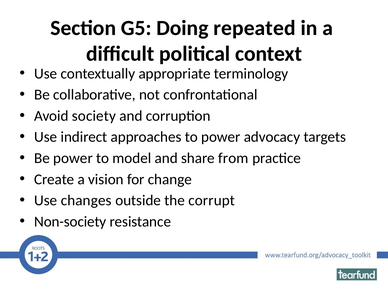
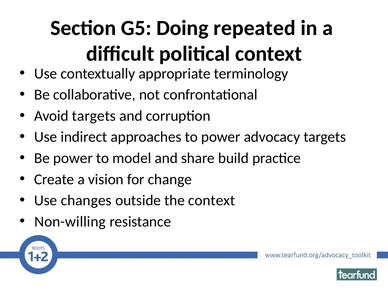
Avoid society: society -> targets
from: from -> build
the corrupt: corrupt -> context
Non-society: Non-society -> Non-willing
